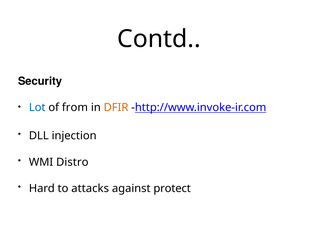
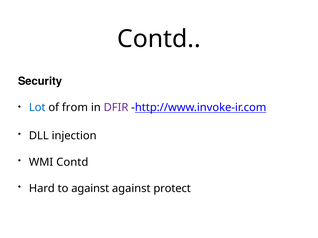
DFIR colour: orange -> purple
WMI Distro: Distro -> Contd
to attacks: attacks -> against
